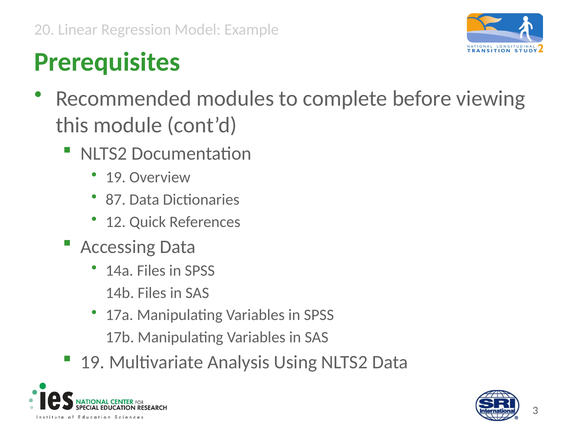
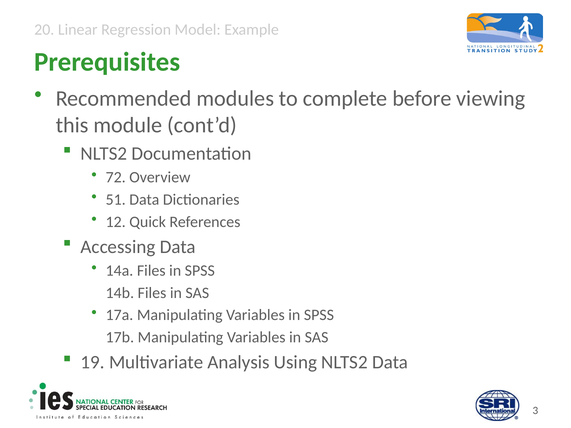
19 at (116, 178): 19 -> 72
87: 87 -> 51
